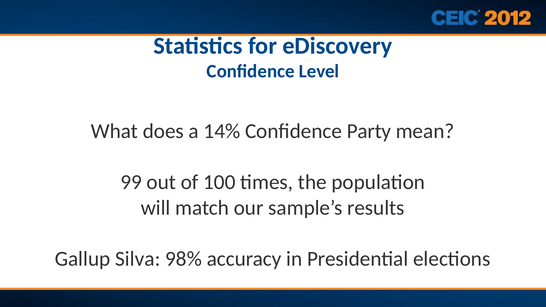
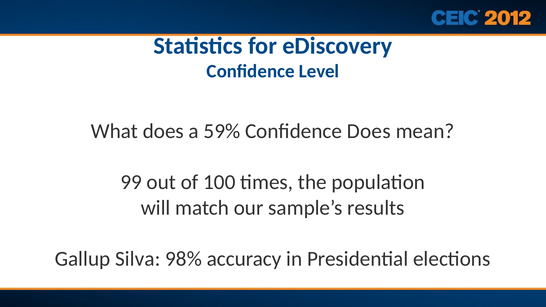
14%: 14% -> 59%
Confidence Party: Party -> Does
